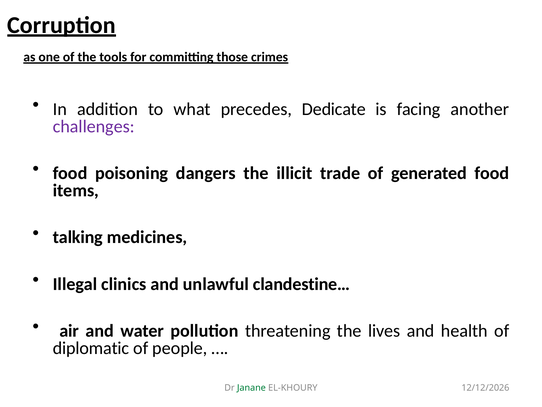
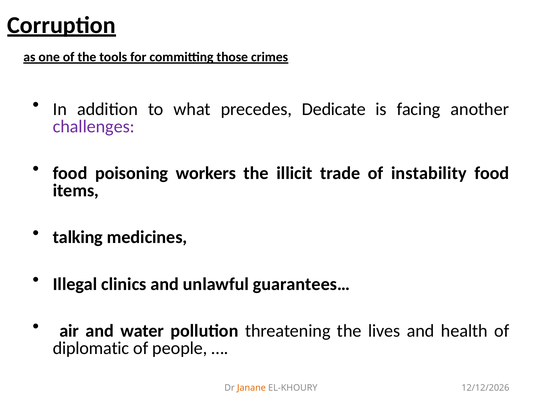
dangers: dangers -> workers
generated: generated -> instability
clandestine…: clandestine… -> guarantees…
Janane colour: green -> orange
